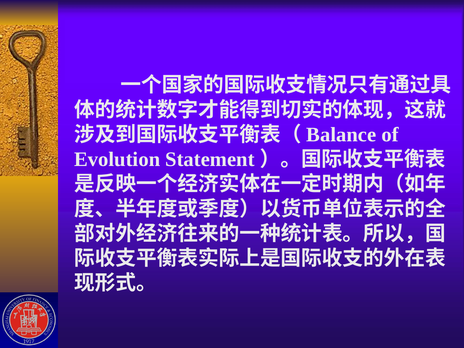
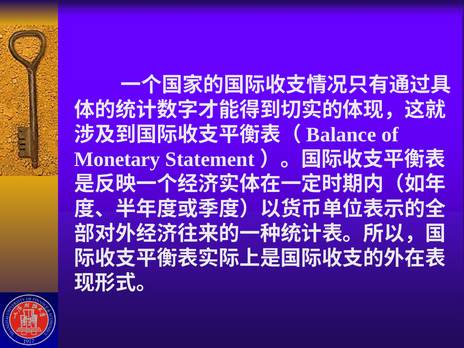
Evolution: Evolution -> Monetary
